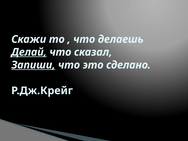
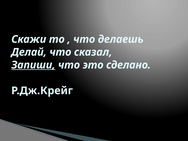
Делай underline: present -> none
